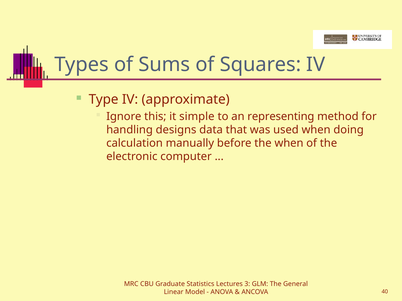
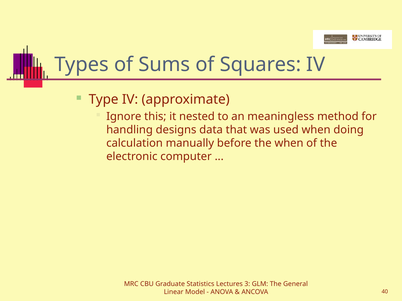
simple: simple -> nested
representing: representing -> meaningless
